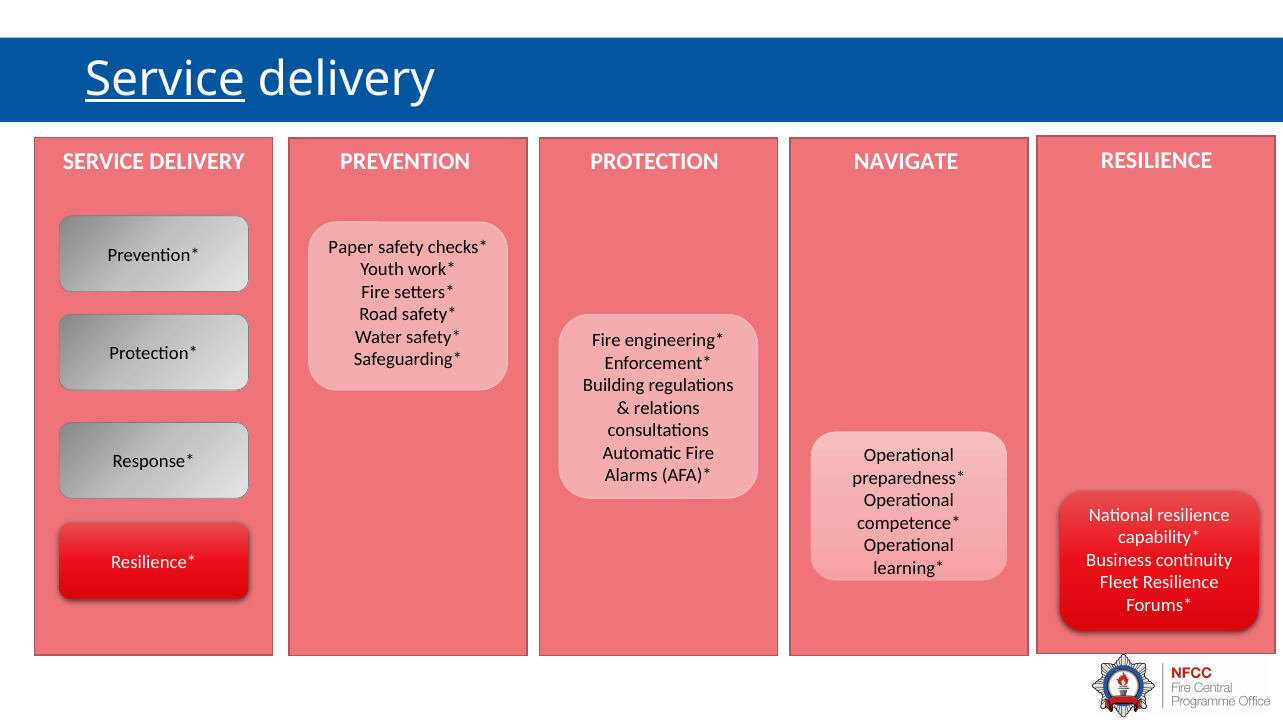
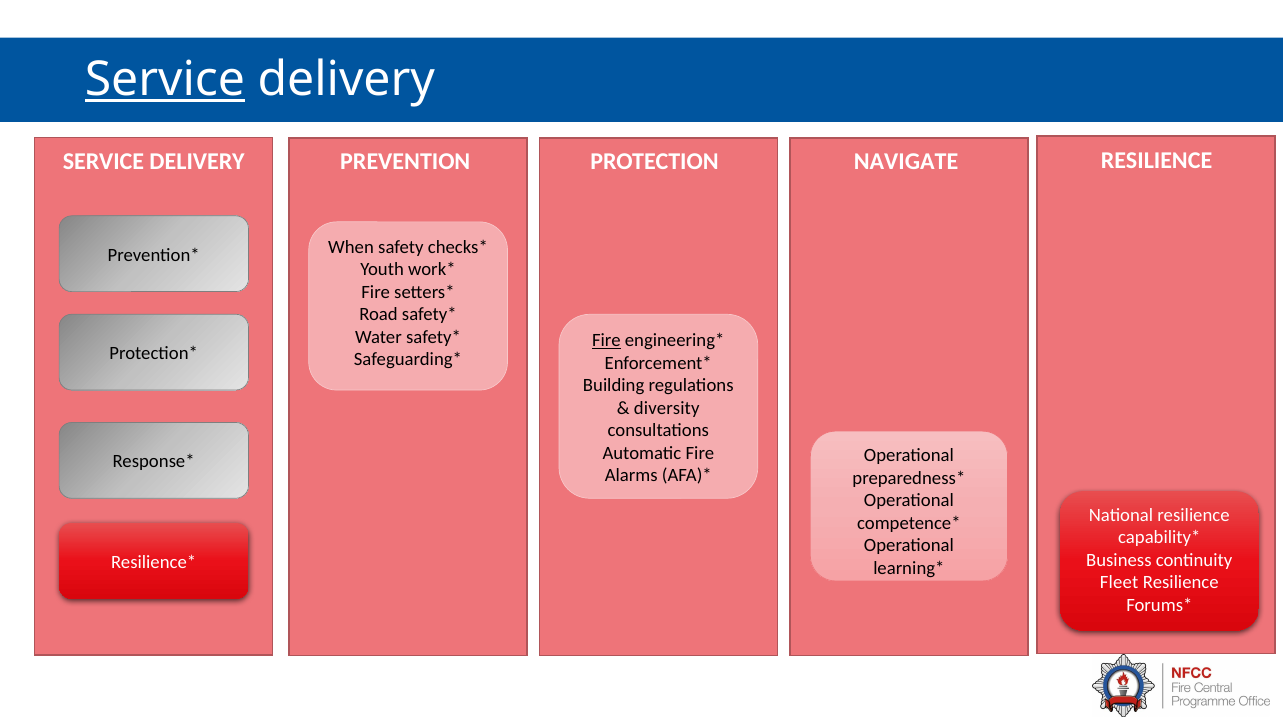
Paper: Paper -> When
Fire at (606, 340) underline: none -> present
relations: relations -> diversity
